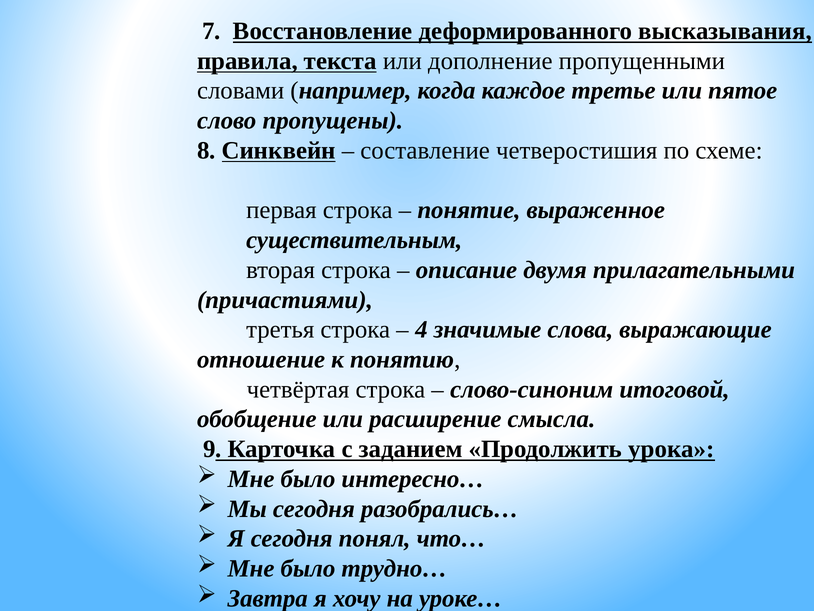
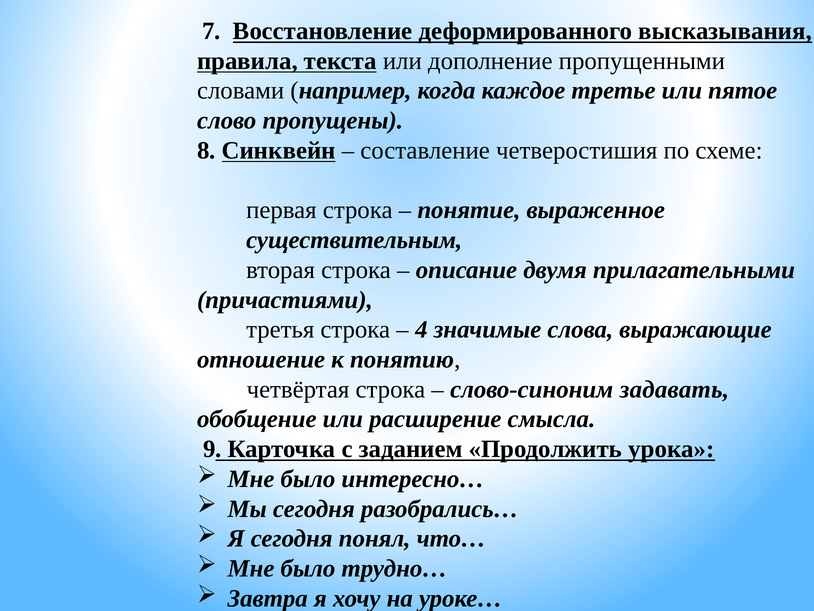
итоговой: итоговой -> задавать
